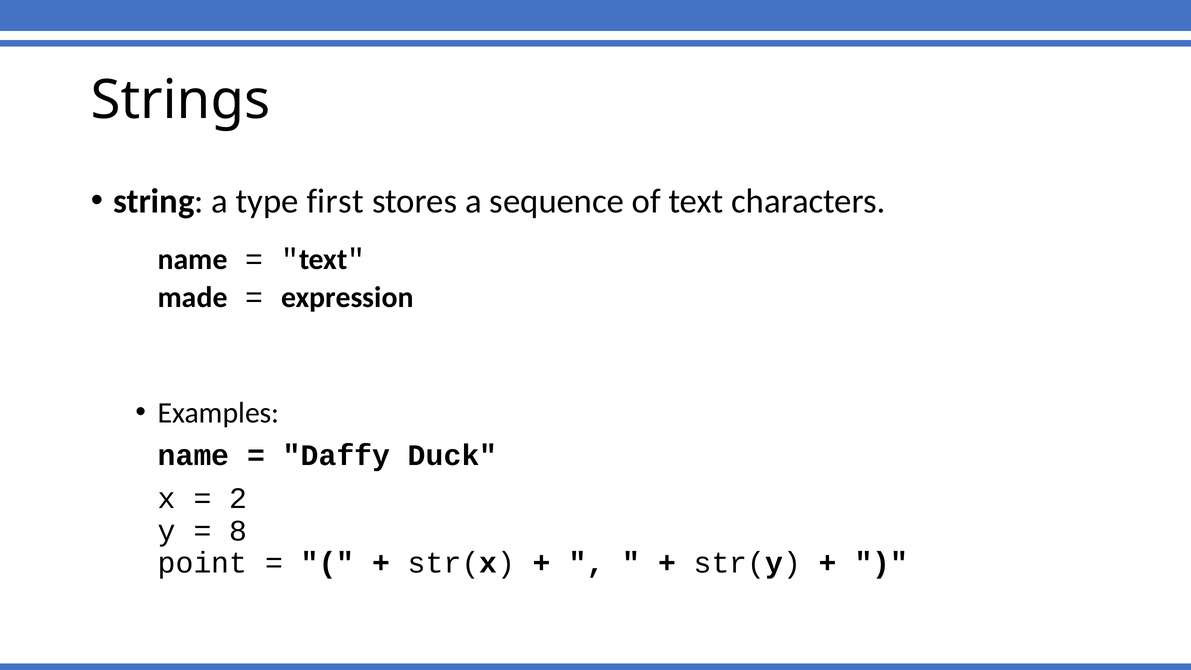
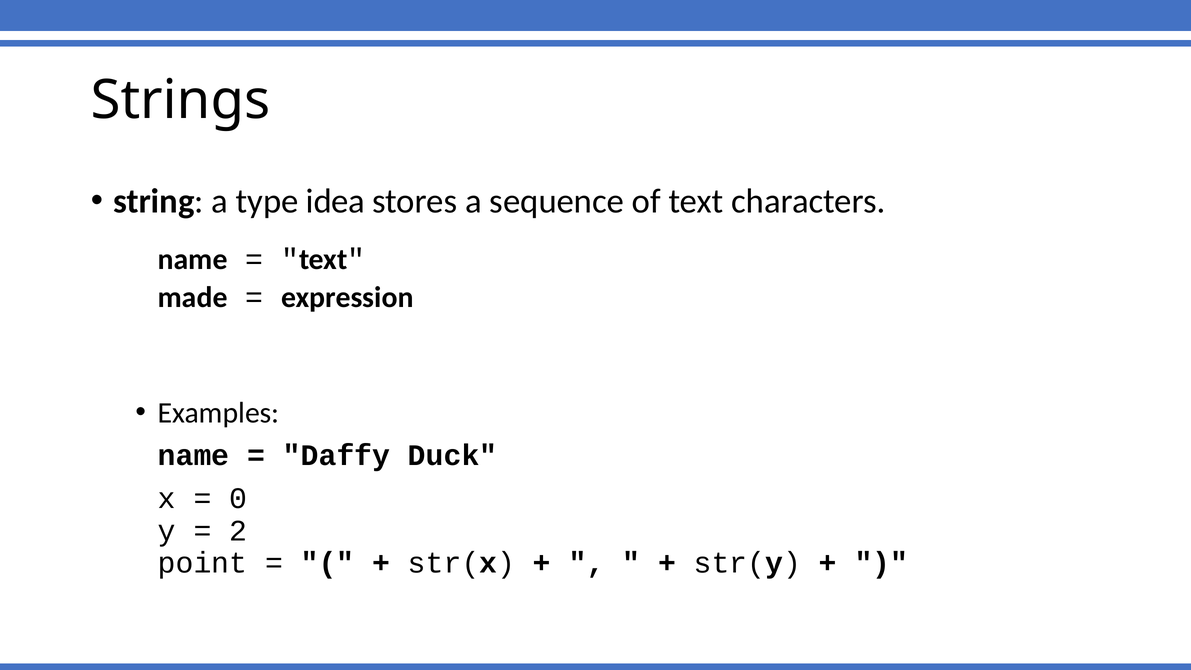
first: first -> idea
2: 2 -> 0
8: 8 -> 2
